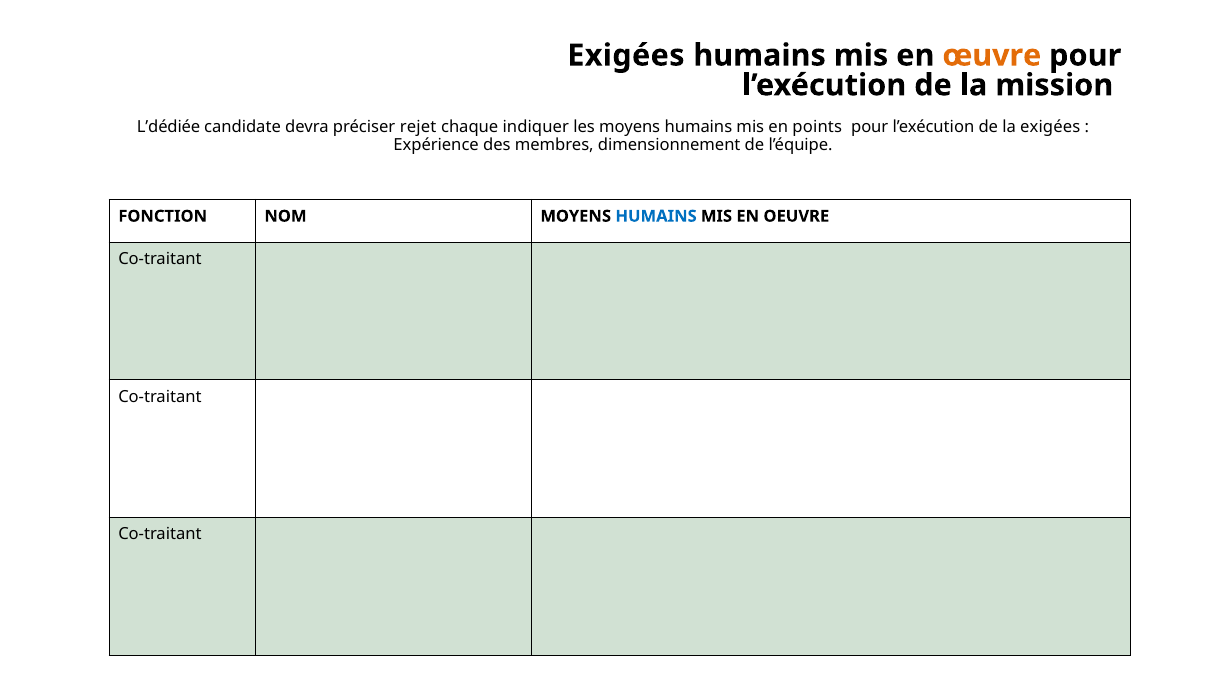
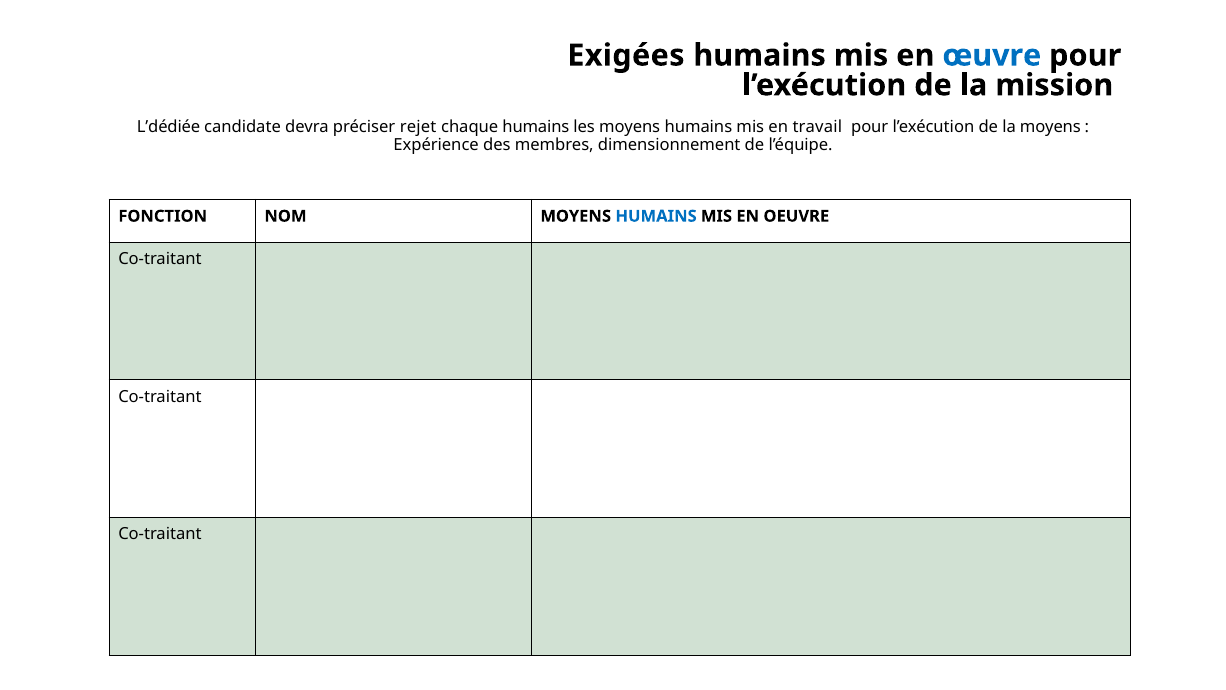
œuvre colour: orange -> blue
chaque indiquer: indiquer -> humains
points: points -> travail
la exigées: exigées -> moyens
